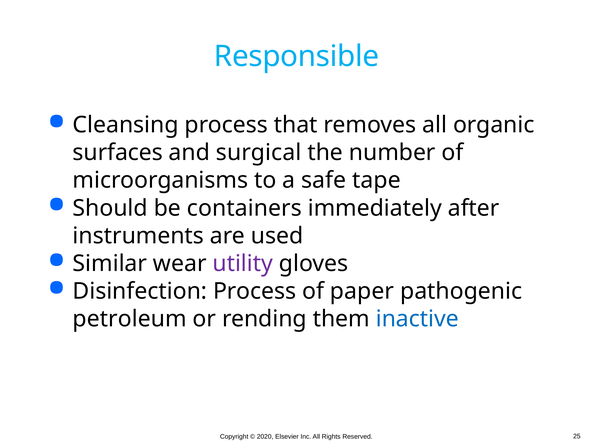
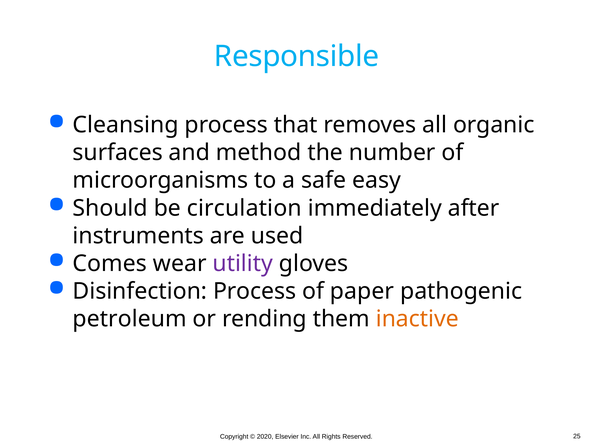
surgical: surgical -> method
tape: tape -> easy
containers: containers -> circulation
Similar: Similar -> Comes
inactive colour: blue -> orange
